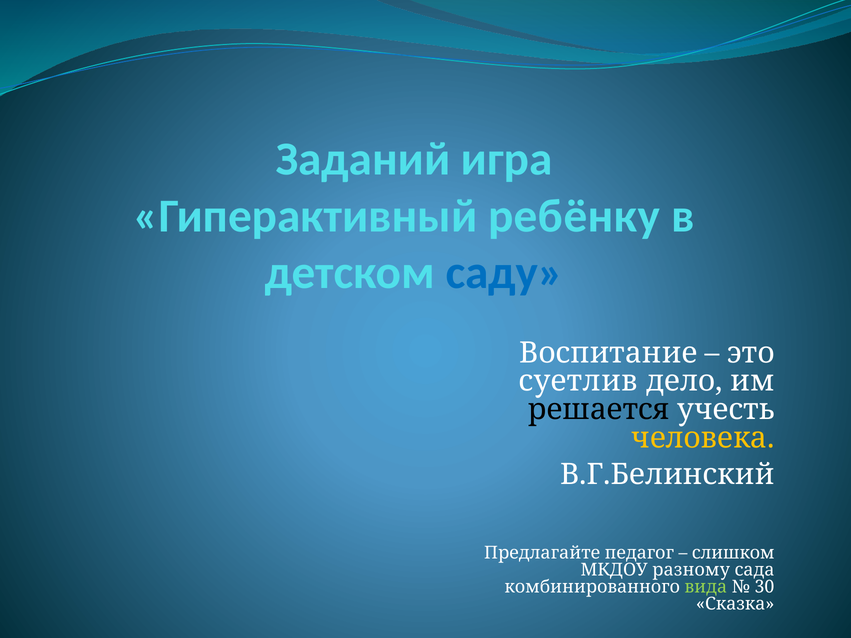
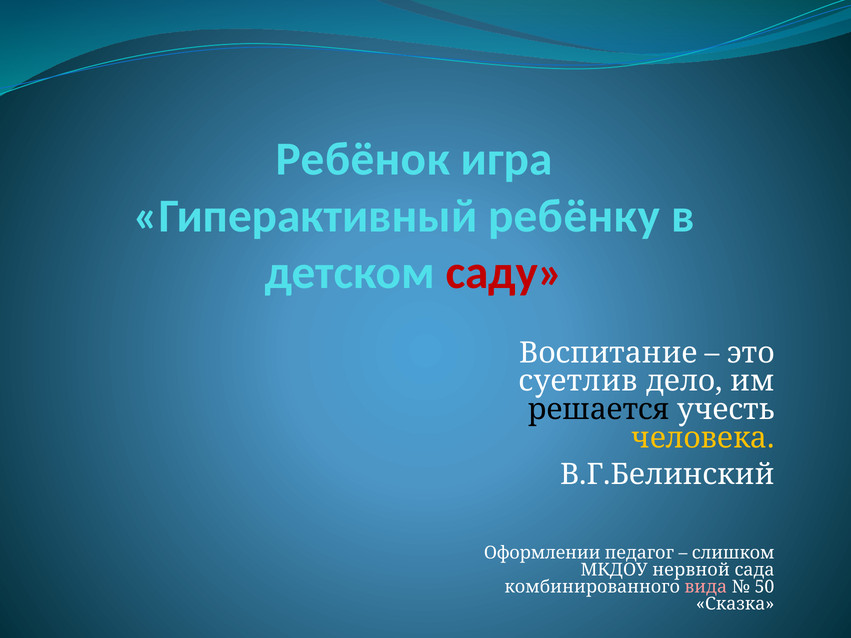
Заданий: Заданий -> Ребёнок
саду colour: blue -> red
Предлагайте: Предлагайте -> Оформлении
разному: разному -> нервной
вида colour: light green -> pink
30: 30 -> 50
